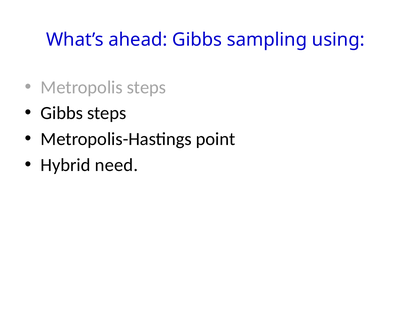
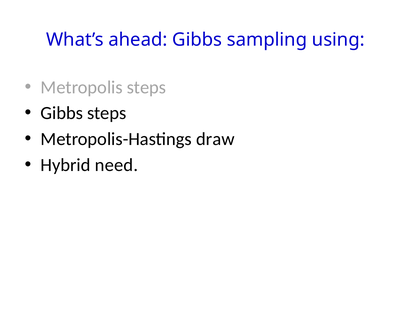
point: point -> draw
